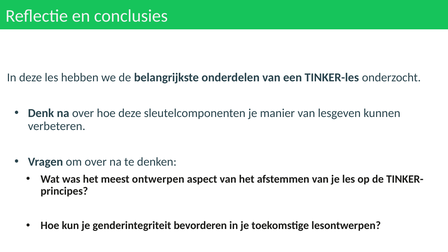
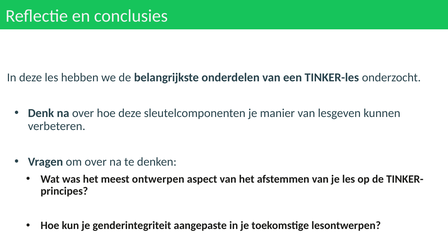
bevorderen: bevorderen -> aangepaste
